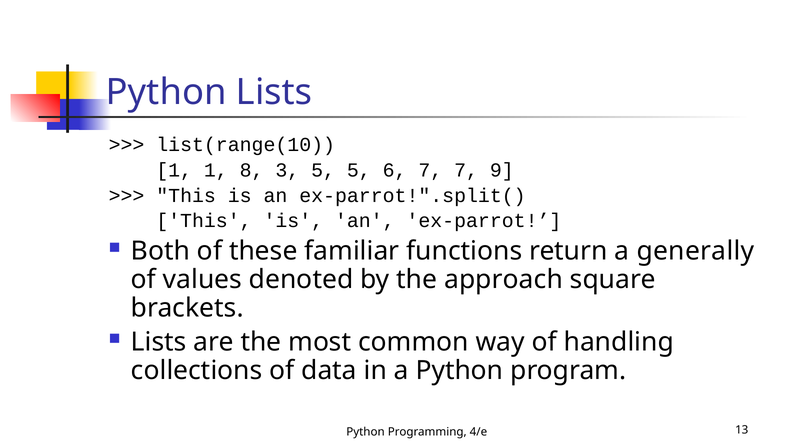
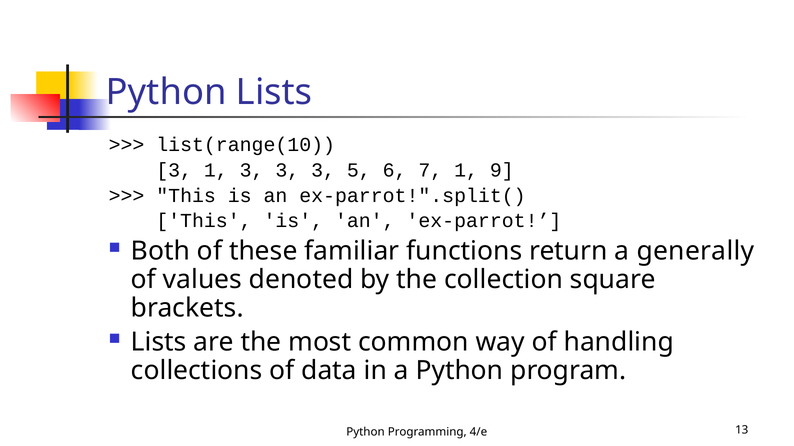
1 at (174, 170): 1 -> 3
1 8: 8 -> 3
5 at (323, 170): 5 -> 3
7 7: 7 -> 1
approach: approach -> collection
